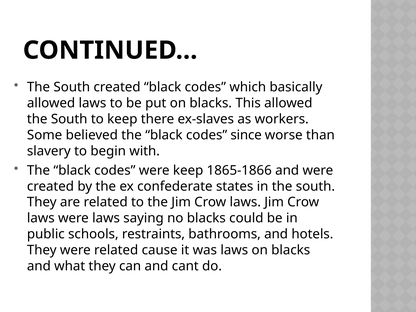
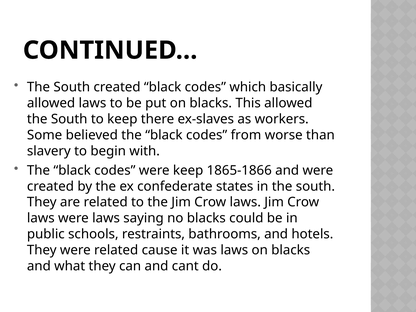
since: since -> from
